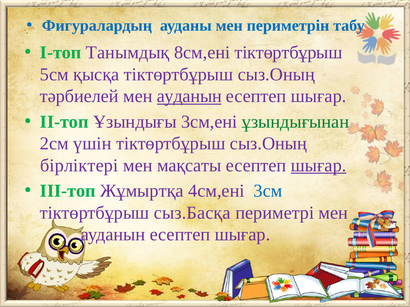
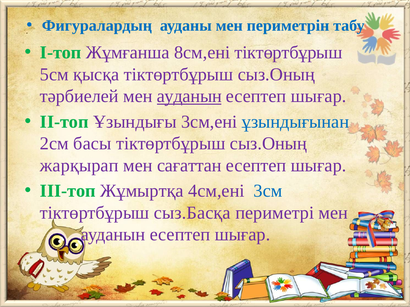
Танымдық: Танымдық -> Жұмғанша
ұзындығынан colour: green -> blue
үшін: үшін -> басы
бірліктері: бірліктері -> жарқырап
мақсаты: мақсаты -> сағаттан
шығар at (319, 166) underline: present -> none
